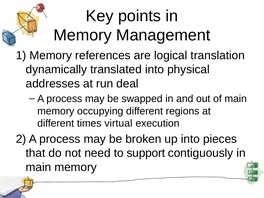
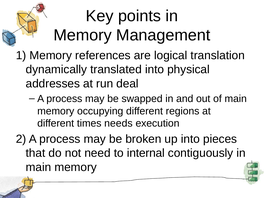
virtual: virtual -> needs
support: support -> internal
